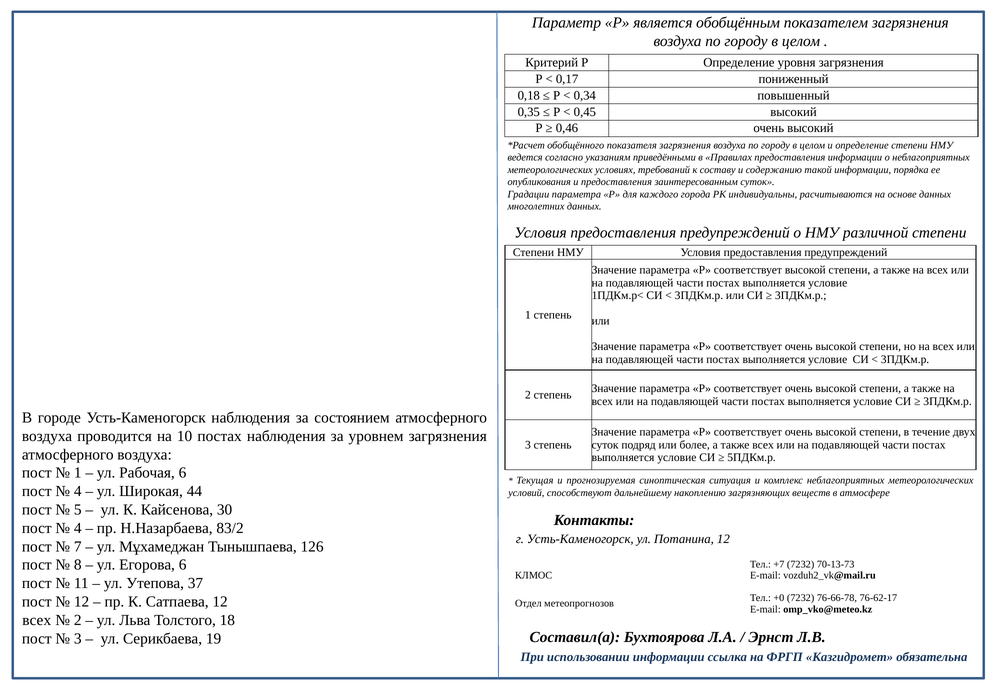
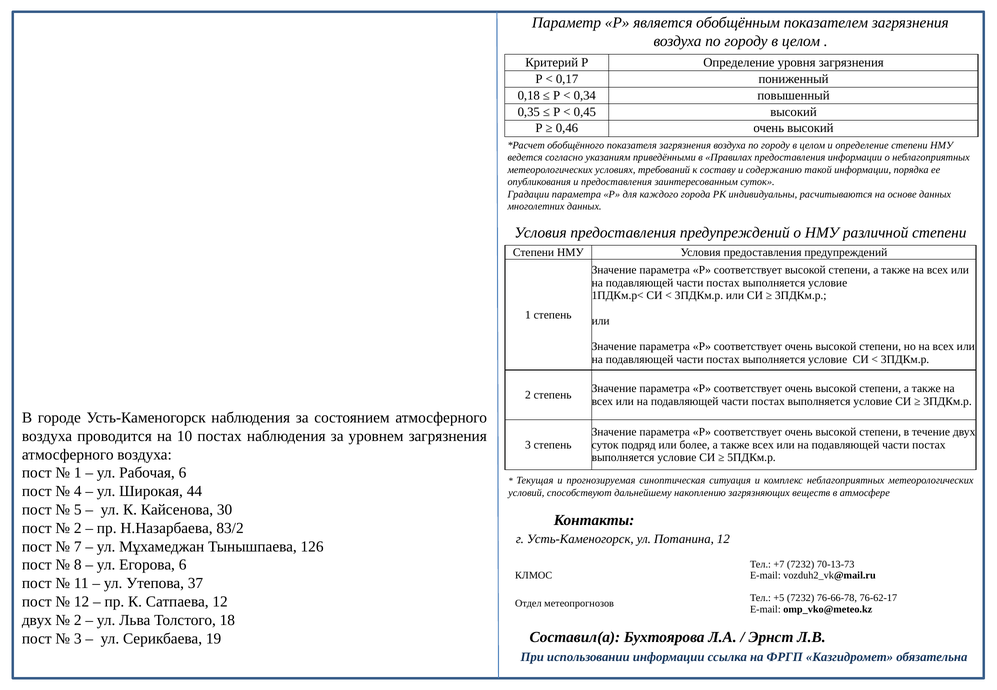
4 at (78, 528): 4 -> 2
+0: +0 -> +5
всех at (37, 620): всех -> двух
